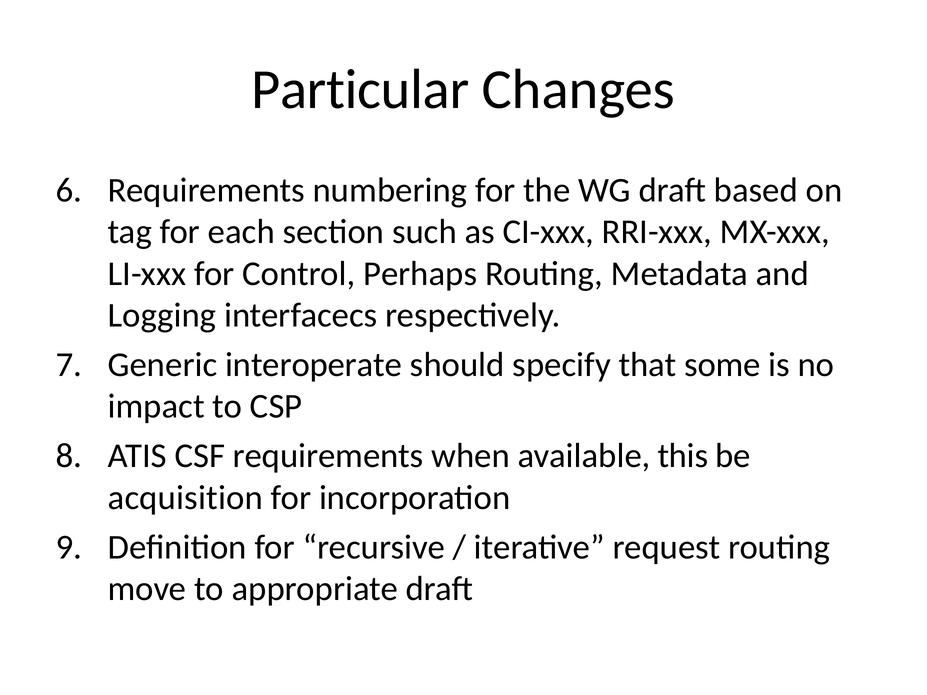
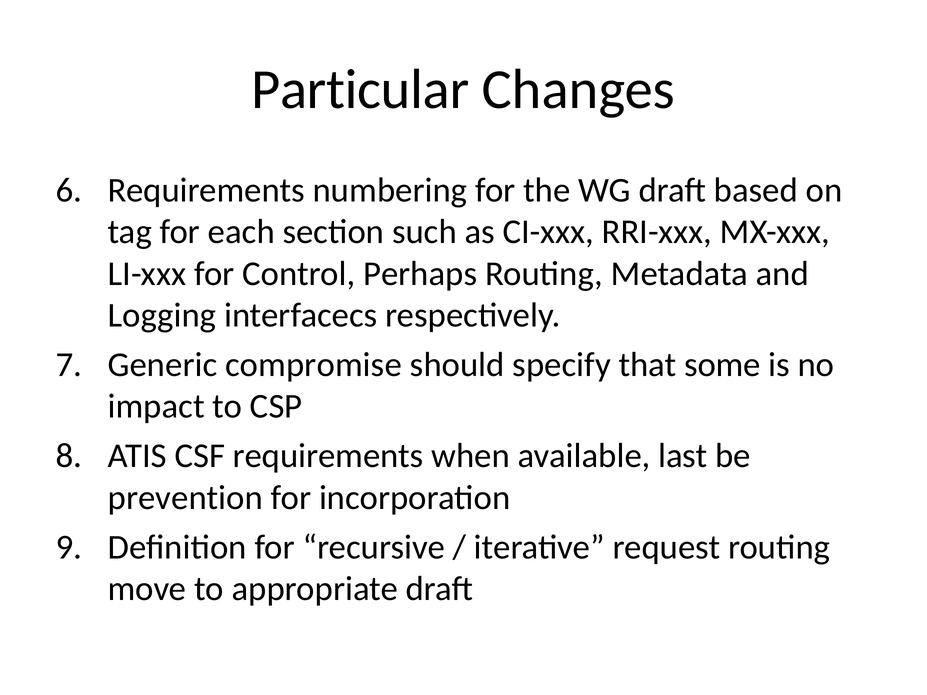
interoperate: interoperate -> compromise
this: this -> last
acquisition: acquisition -> prevention
